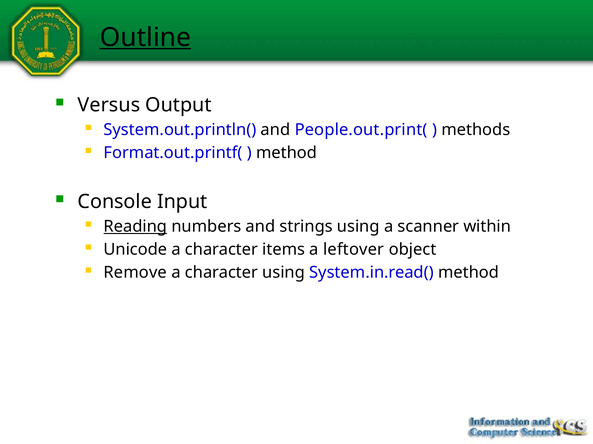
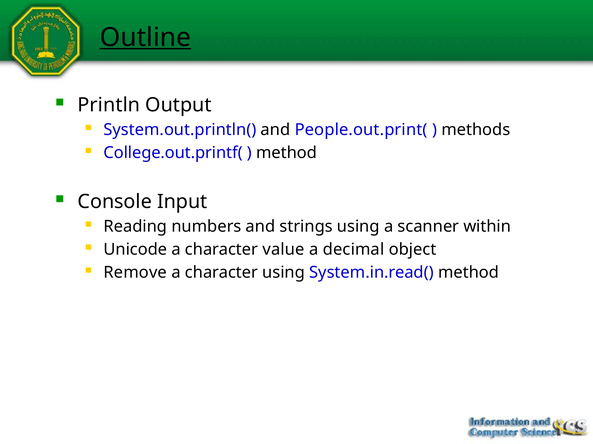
Versus: Versus -> Println
Format.out.printf(: Format.out.printf( -> College.out.printf(
Reading underline: present -> none
items: items -> value
leftover: leftover -> decimal
